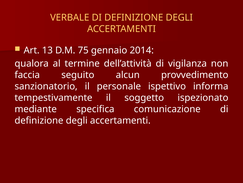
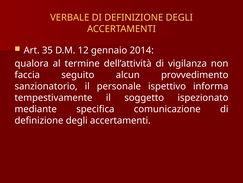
13: 13 -> 35
75: 75 -> 12
